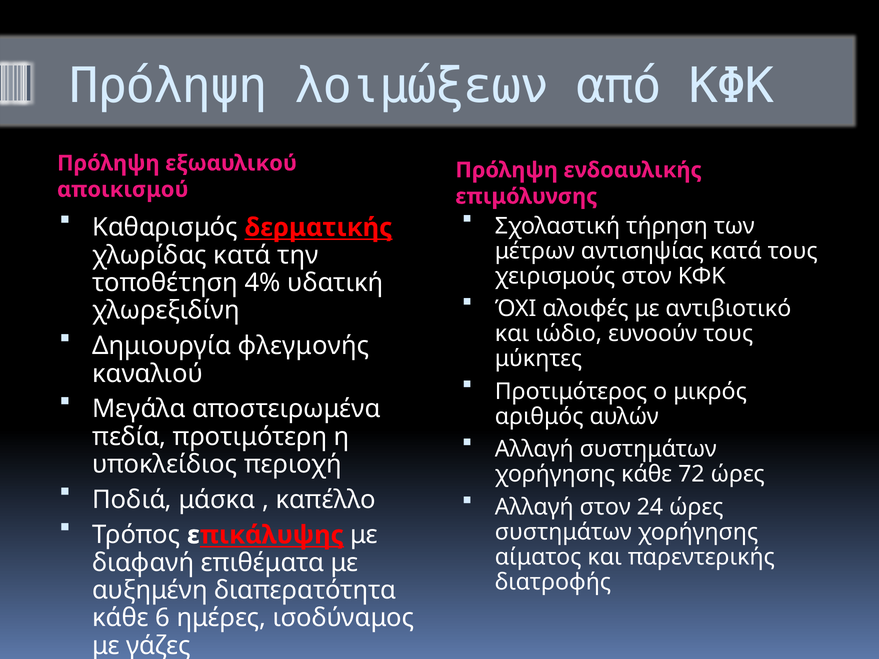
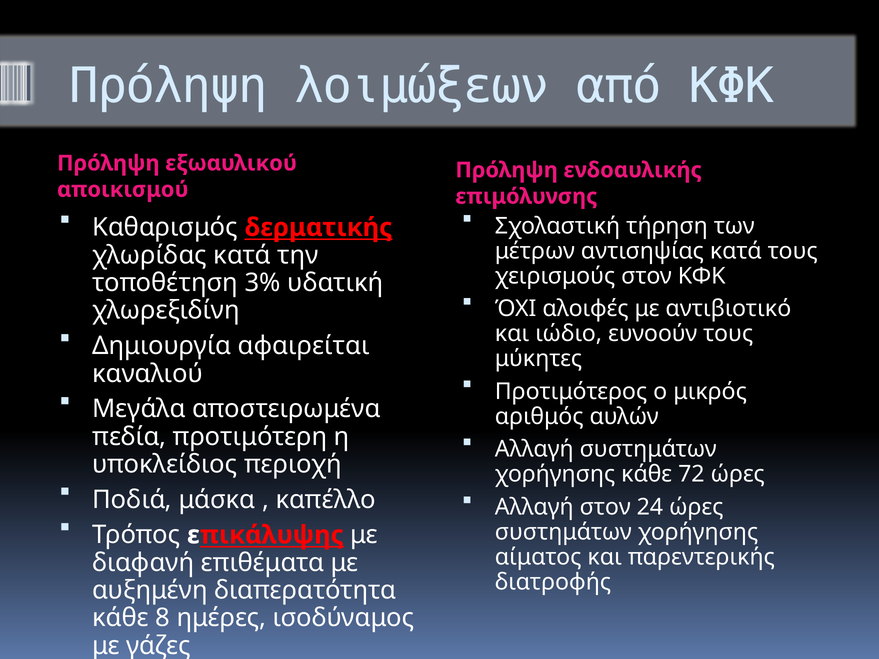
4%: 4% -> 3%
φλεγμονής: φλεγμονής -> αφαιρείται
6: 6 -> 8
